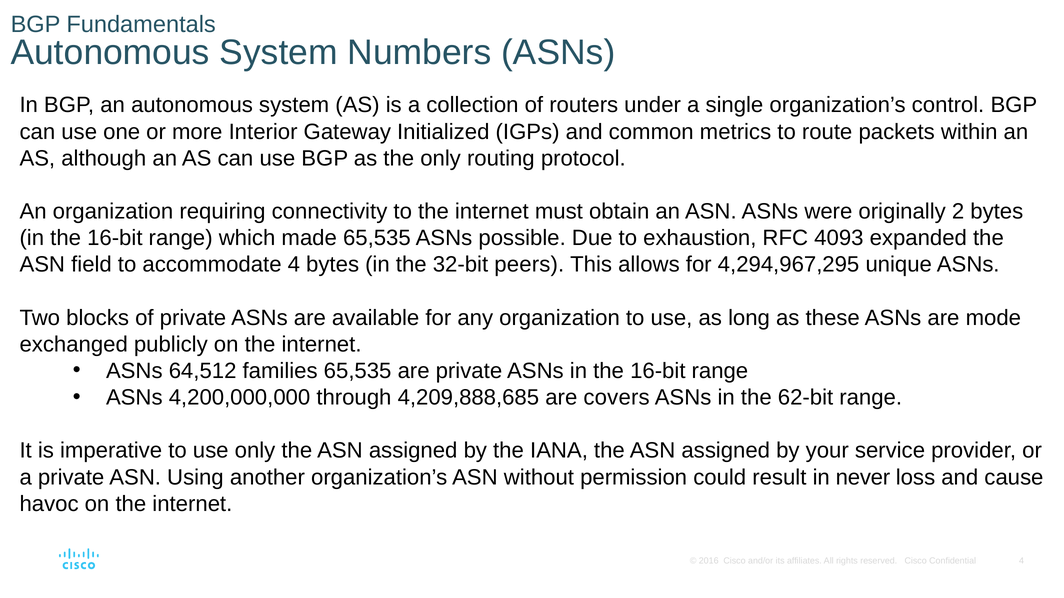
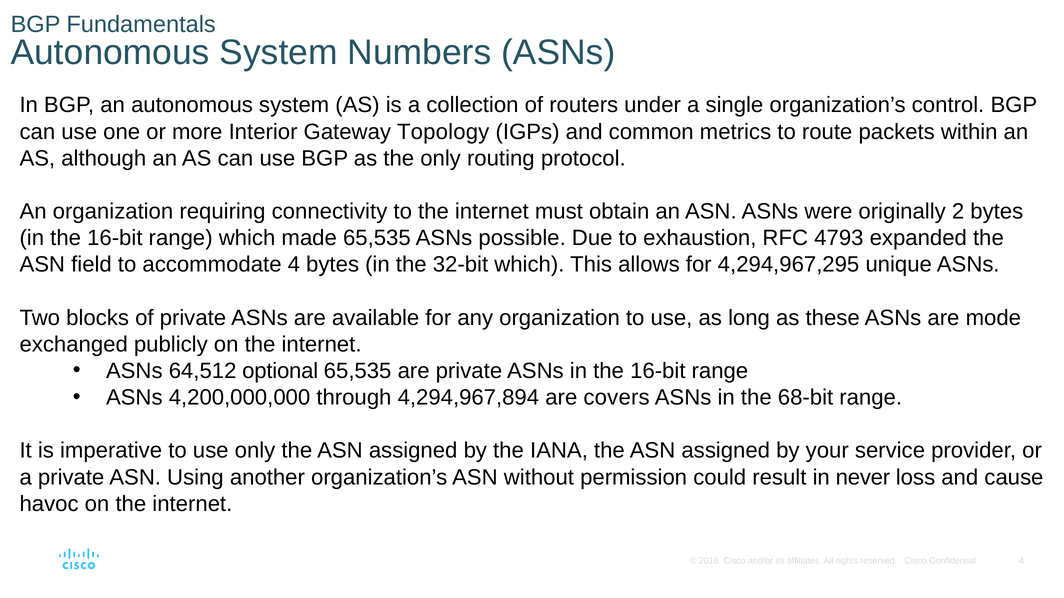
Initialized: Initialized -> Topology
4093: 4093 -> 4793
32-bit peers: peers -> which
families: families -> optional
4,209,888,685: 4,209,888,685 -> 4,294,967,894
62-bit: 62-bit -> 68-bit
